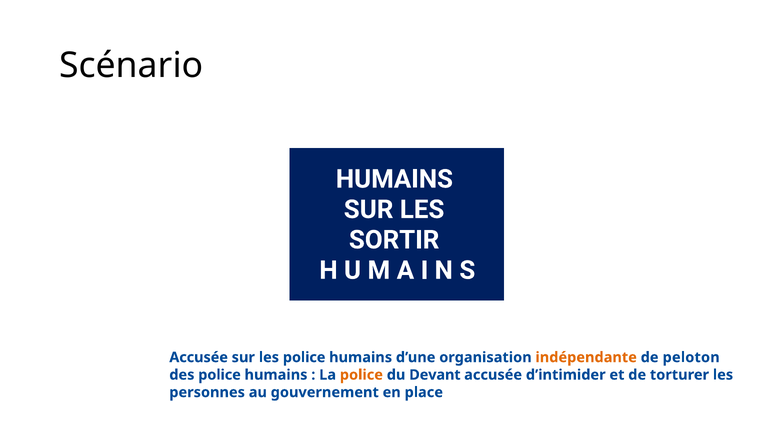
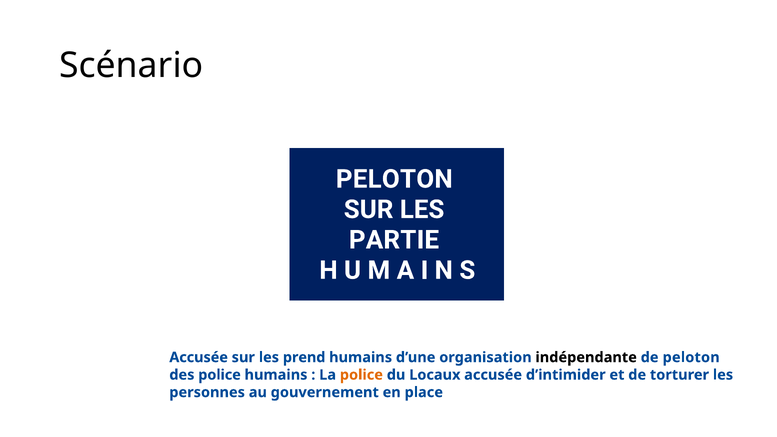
HUMAINS at (394, 179): HUMAINS -> PELOTON
SORTIR: SORTIR -> PARTIE
les police: police -> prend
indépendante colour: orange -> black
Devant: Devant -> Locaux
